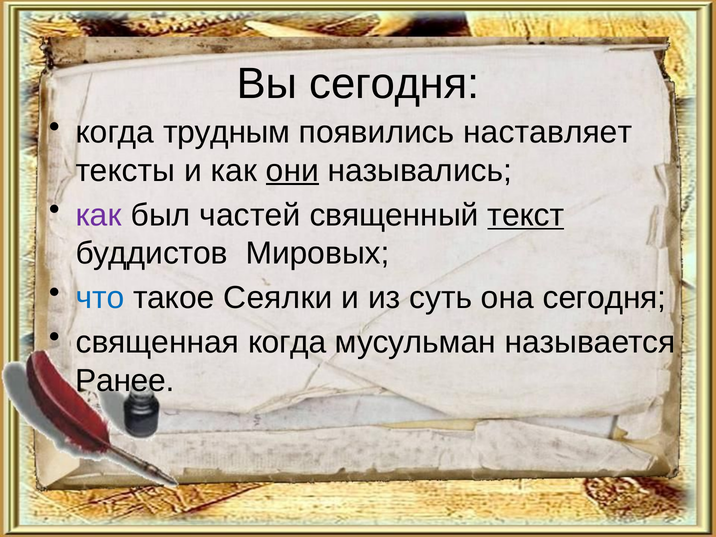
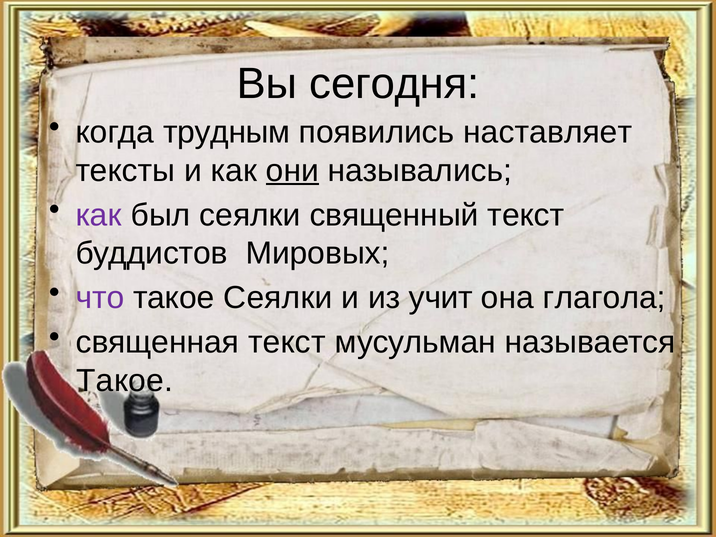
был частей: частей -> сеялки
текст at (526, 215) underline: present -> none
что colour: blue -> purple
суть: суть -> учит
она сегодня: сегодня -> глагола
священная когда: когда -> текст
Ранее at (125, 381): Ранее -> Такое
